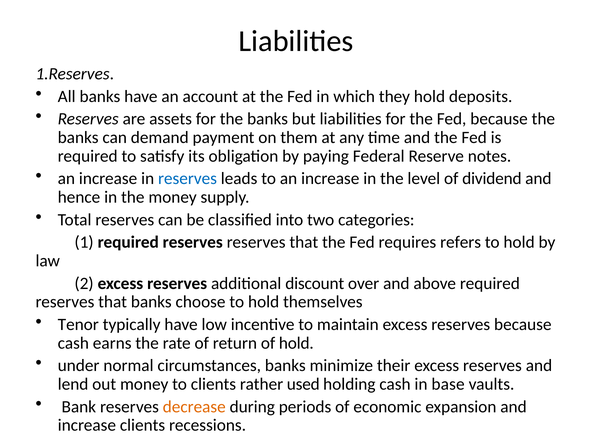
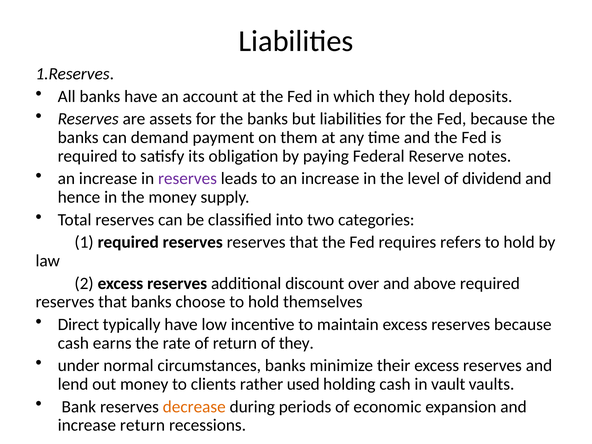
reserves at (187, 179) colour: blue -> purple
Tenor: Tenor -> Direct
of hold: hold -> they
base: base -> vault
increase clients: clients -> return
